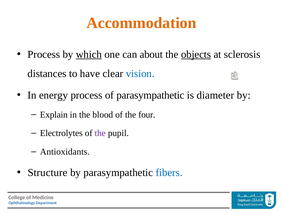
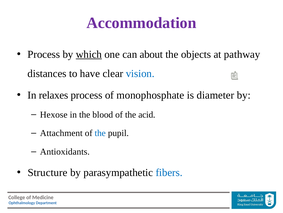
Accommodation colour: orange -> purple
objects underline: present -> none
sclerosis: sclerosis -> pathway
energy: energy -> relaxes
of parasympathetic: parasympathetic -> monophosphate
Explain: Explain -> Hexose
four: four -> acid
Electrolytes: Electrolytes -> Attachment
the at (100, 133) colour: purple -> blue
